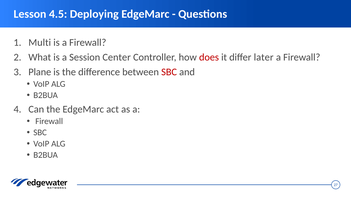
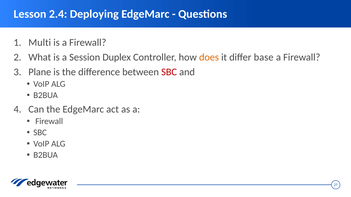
4.5: 4.5 -> 2.4
Center: Center -> Duplex
does colour: red -> orange
later: later -> base
